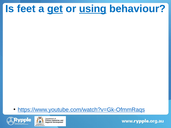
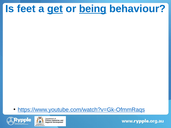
using: using -> being
